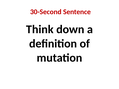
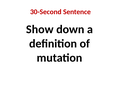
Think: Think -> Show
